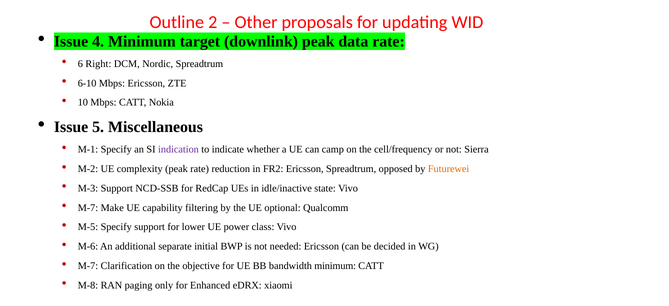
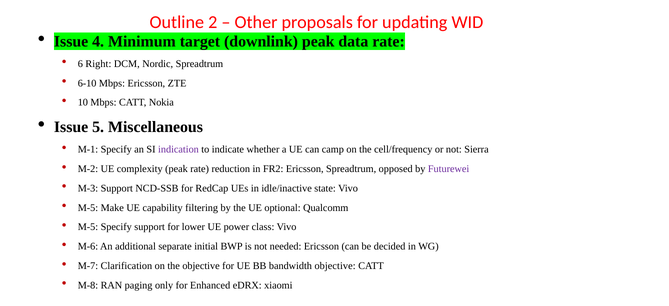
Futurewei colour: orange -> purple
M-7 at (88, 208): M-7 -> M-5
bandwidth minimum: minimum -> objective
